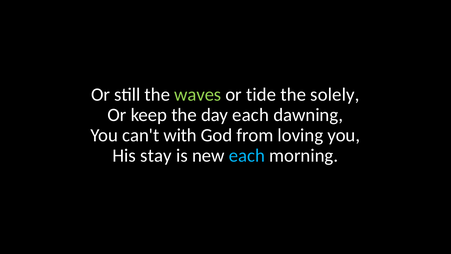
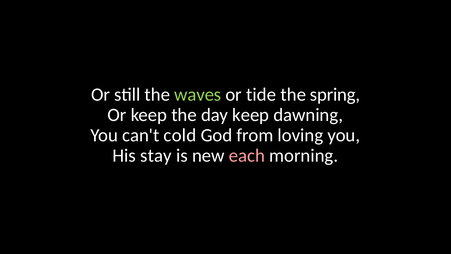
solely: solely -> spring
day each: each -> keep
with: with -> cold
each at (247, 156) colour: light blue -> pink
